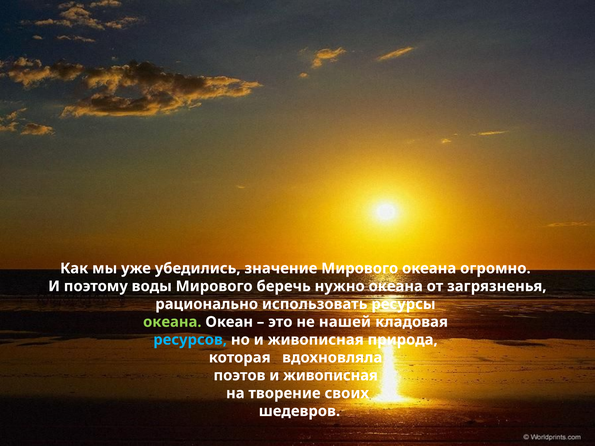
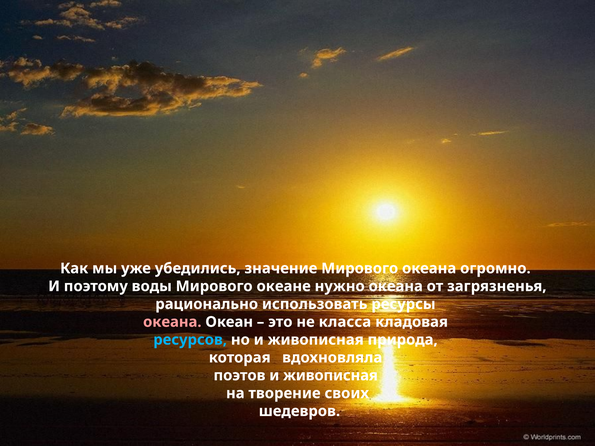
беречь: беречь -> океане
океана at (172, 322) colour: light green -> pink
нашей: нашей -> класса
